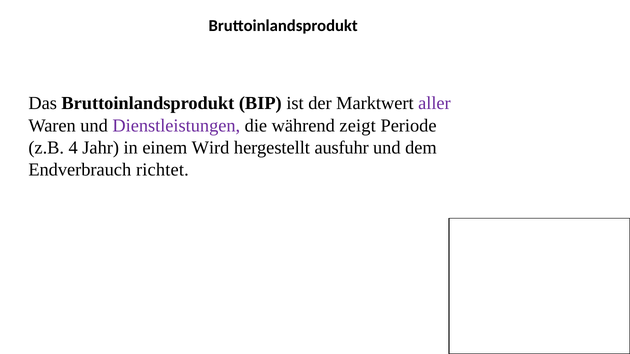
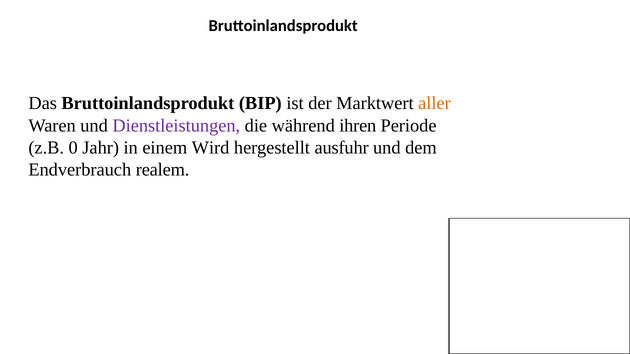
aller colour: purple -> orange
zeigt: zeigt -> ihren
4: 4 -> 0
richtet: richtet -> realem
